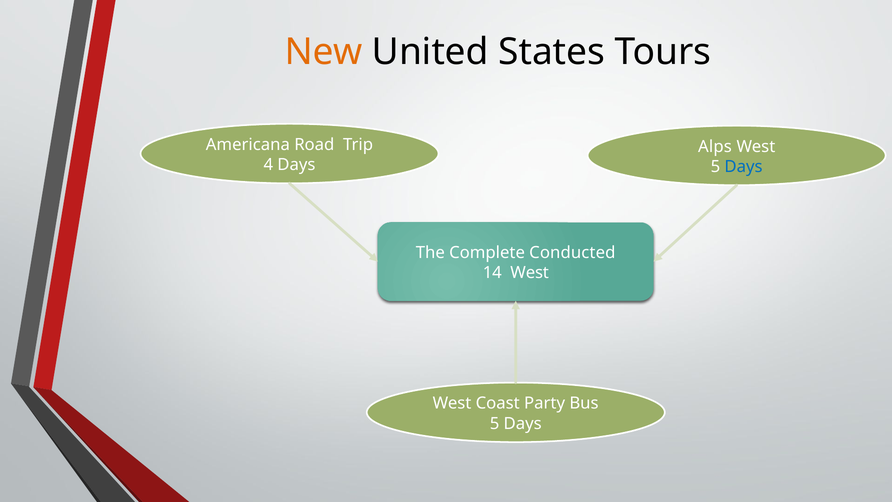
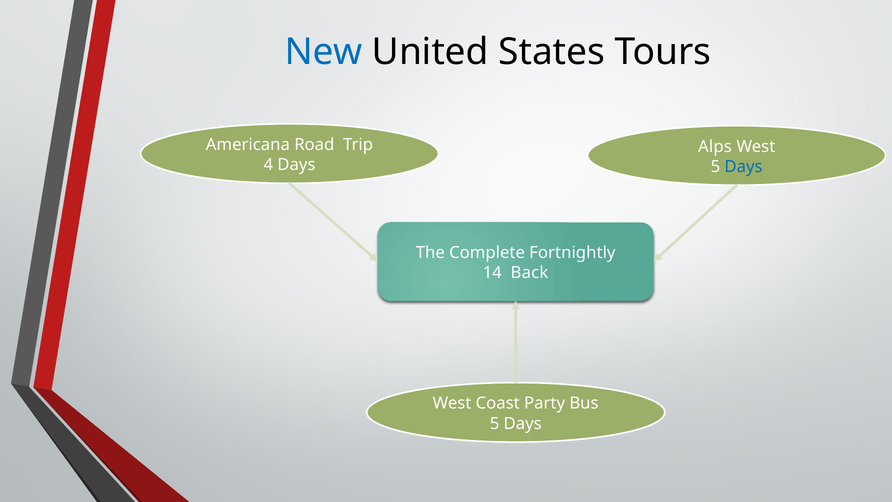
New colour: orange -> blue
Conducted: Conducted -> Fortnightly
14 West: West -> Back
